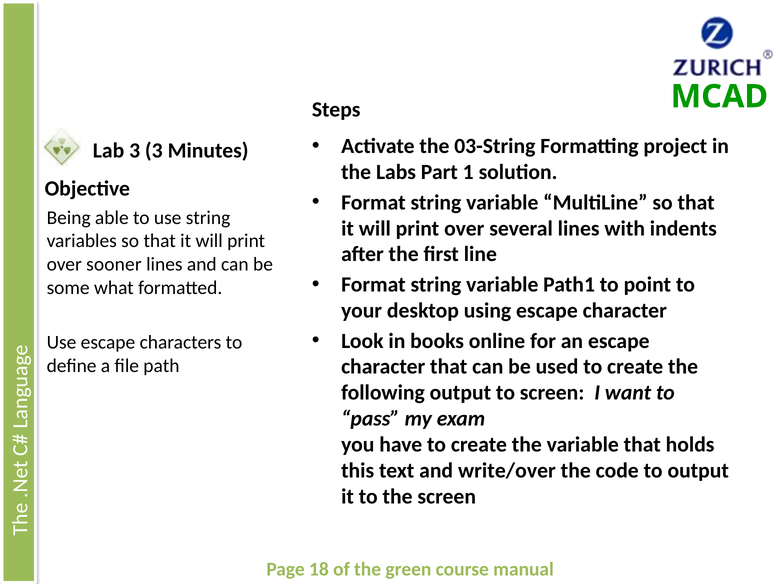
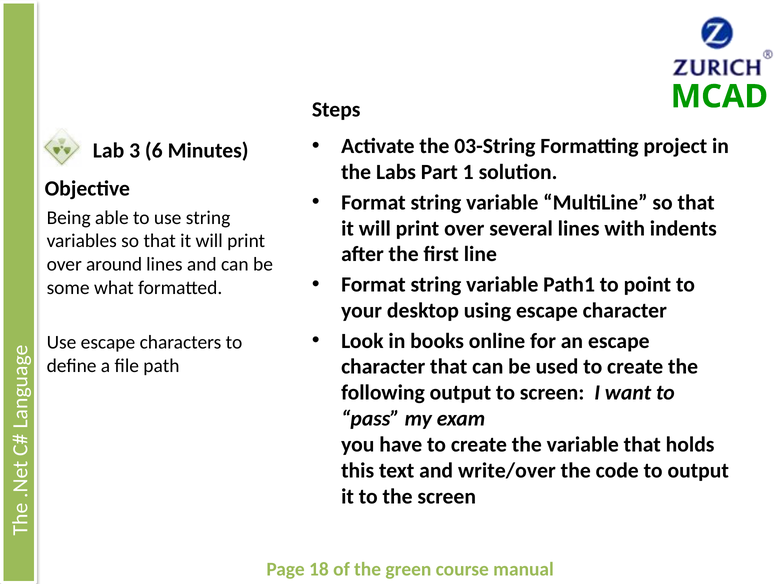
3 3: 3 -> 6
sooner: sooner -> around
